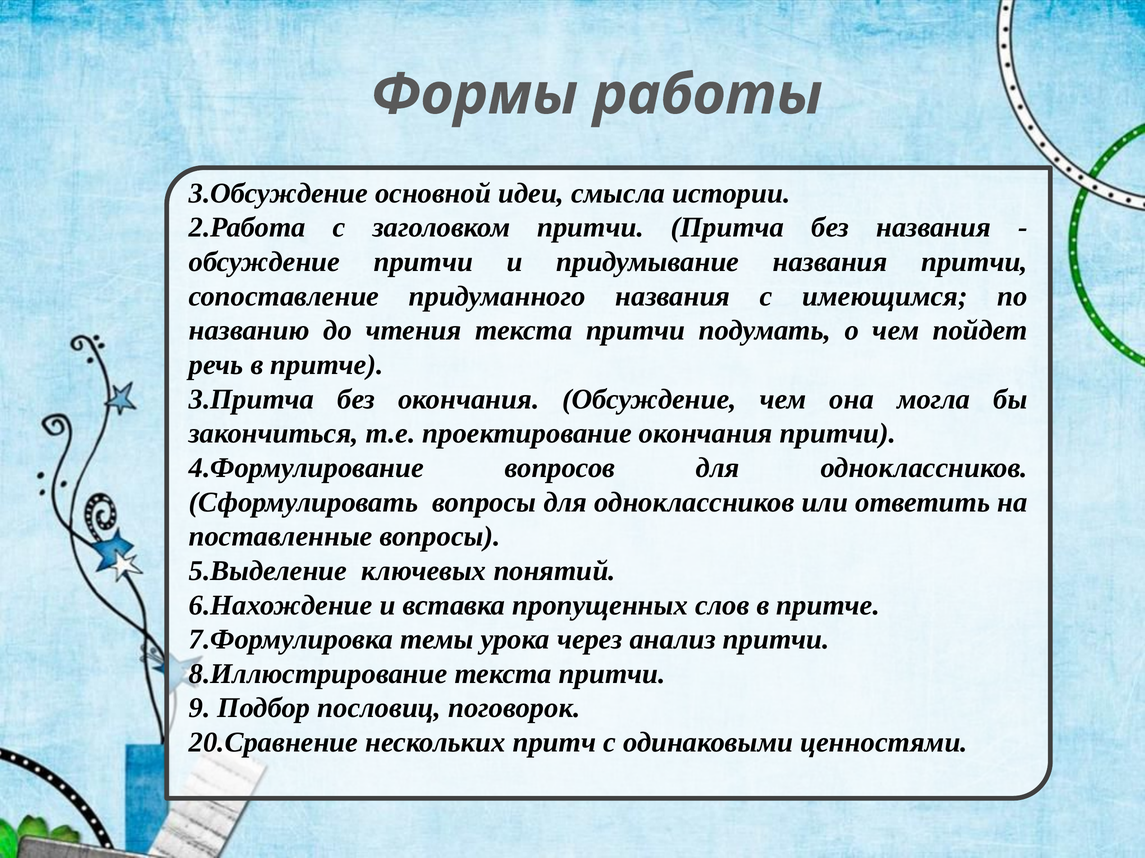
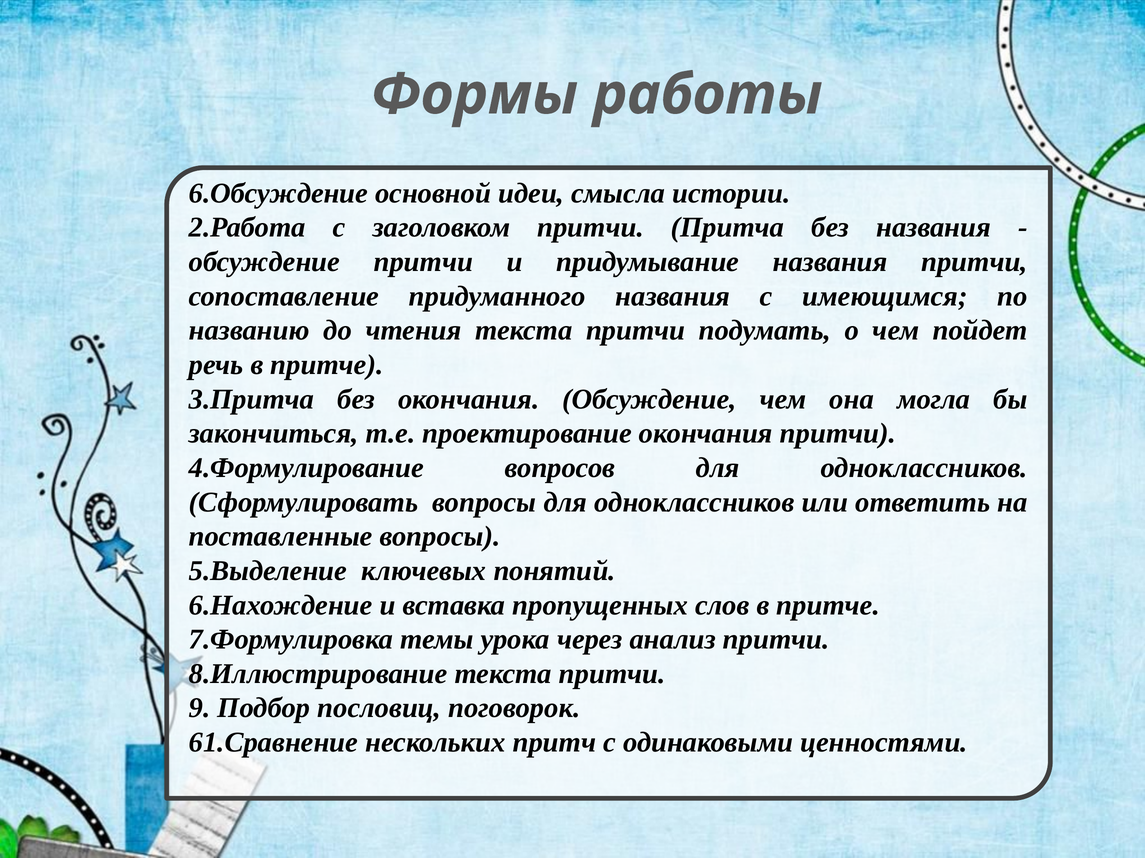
3.Обсуждение: 3.Обсуждение -> 6.Обсуждение
20.Сравнение: 20.Сравнение -> 61.Сравнение
